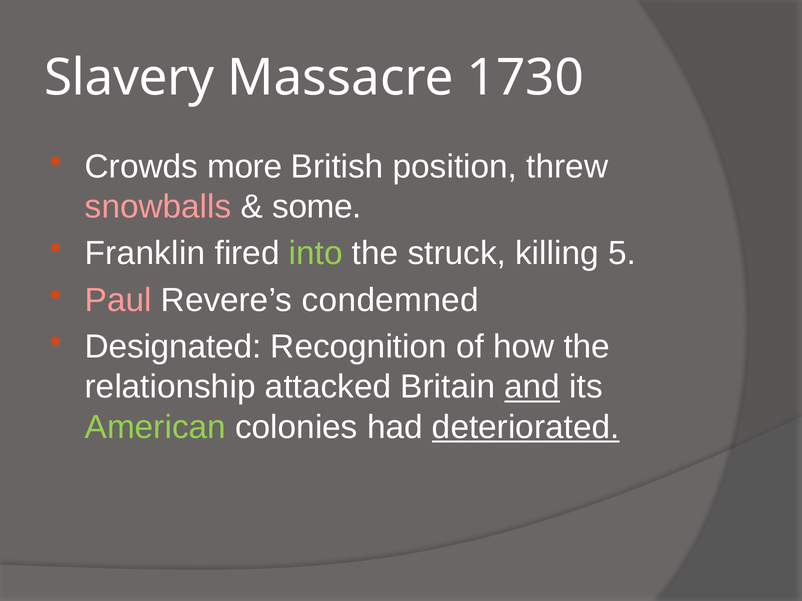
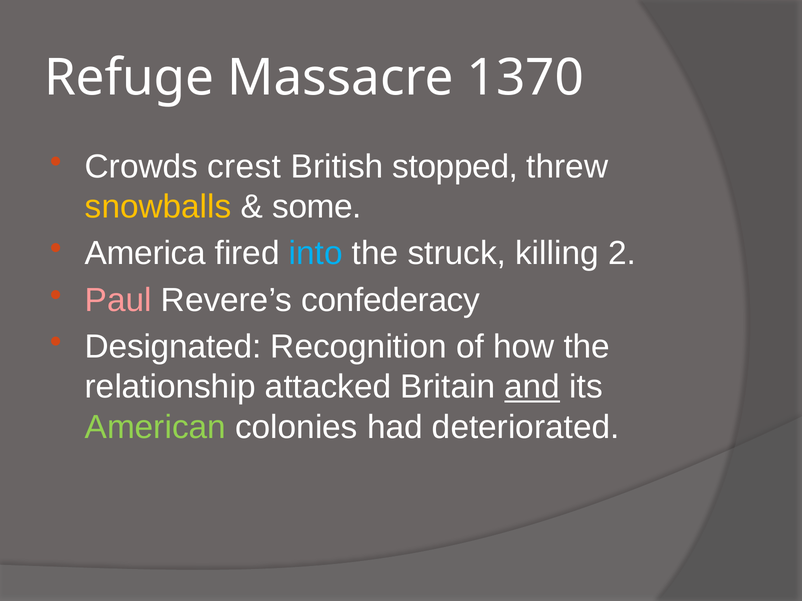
Slavery: Slavery -> Refuge
1730: 1730 -> 1370
more: more -> crest
position: position -> stopped
snowballs colour: pink -> yellow
Franklin: Franklin -> America
into colour: light green -> light blue
5: 5 -> 2
condemned: condemned -> confederacy
deteriorated underline: present -> none
